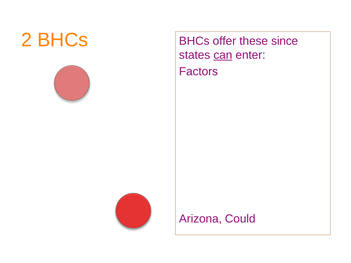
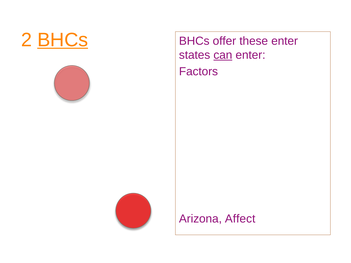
BHCs at (63, 40) underline: none -> present
these since: since -> enter
Could: Could -> Affect
